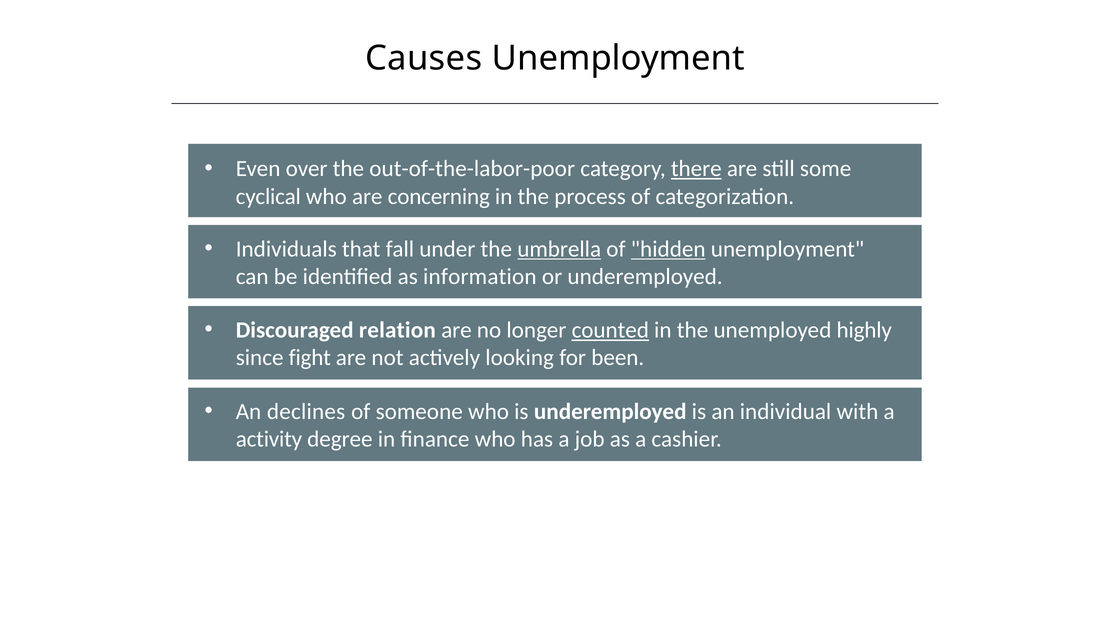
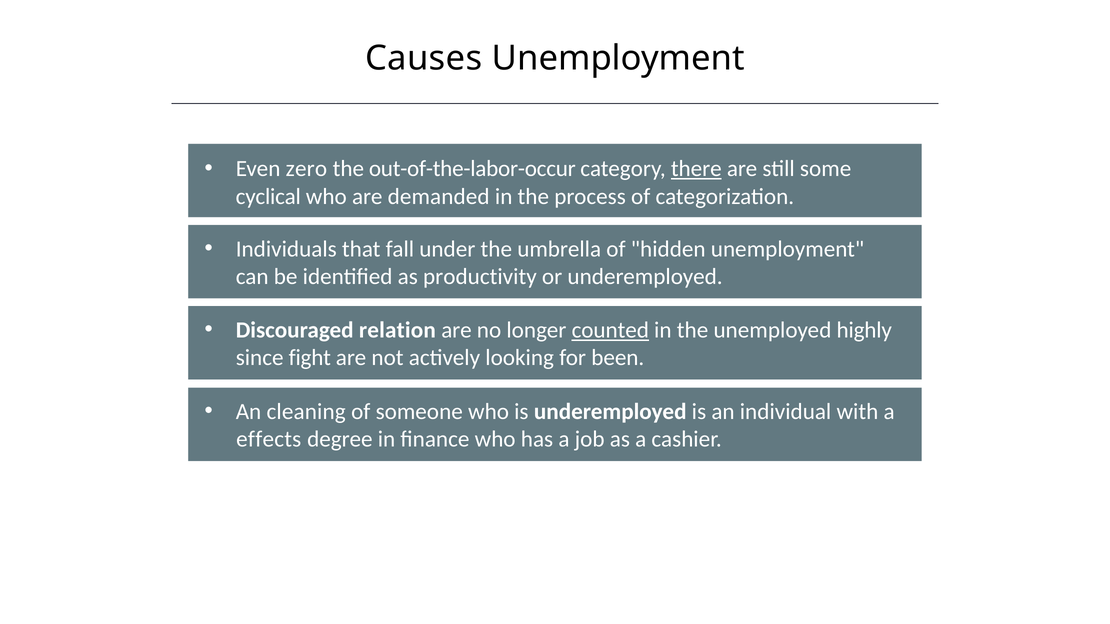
over: over -> zero
out-of-the-labor-poor: out-of-the-labor-poor -> out-of-the-labor-occur
concerning: concerning -> demanded
umbrella underline: present -> none
hidden underline: present -> none
information: information -> productivity
declines: declines -> cleaning
activity: activity -> effects
